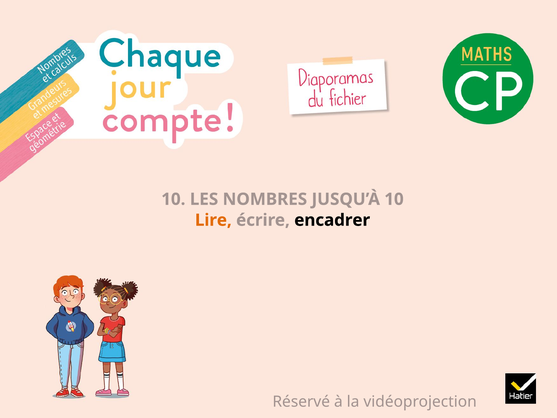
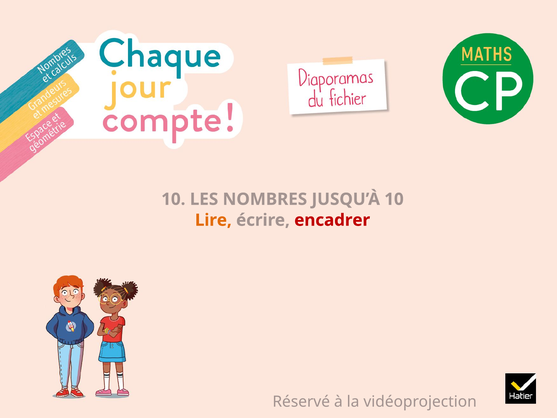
encadrer colour: black -> red
